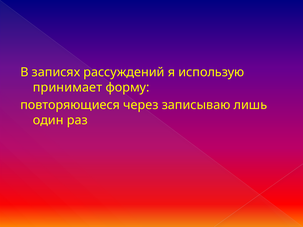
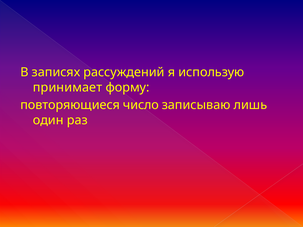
через: через -> число
